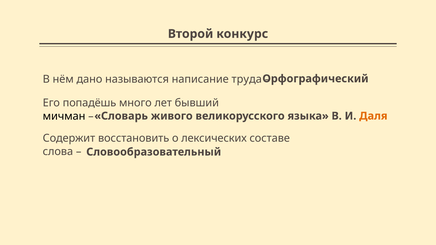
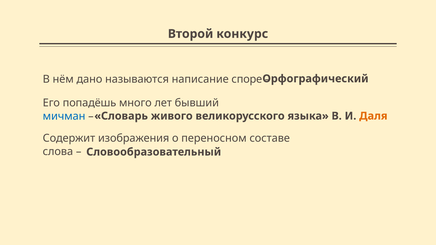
труда: труда -> споре
мичман colour: black -> blue
восстановить: восстановить -> изображения
лексических: лексических -> переносном
